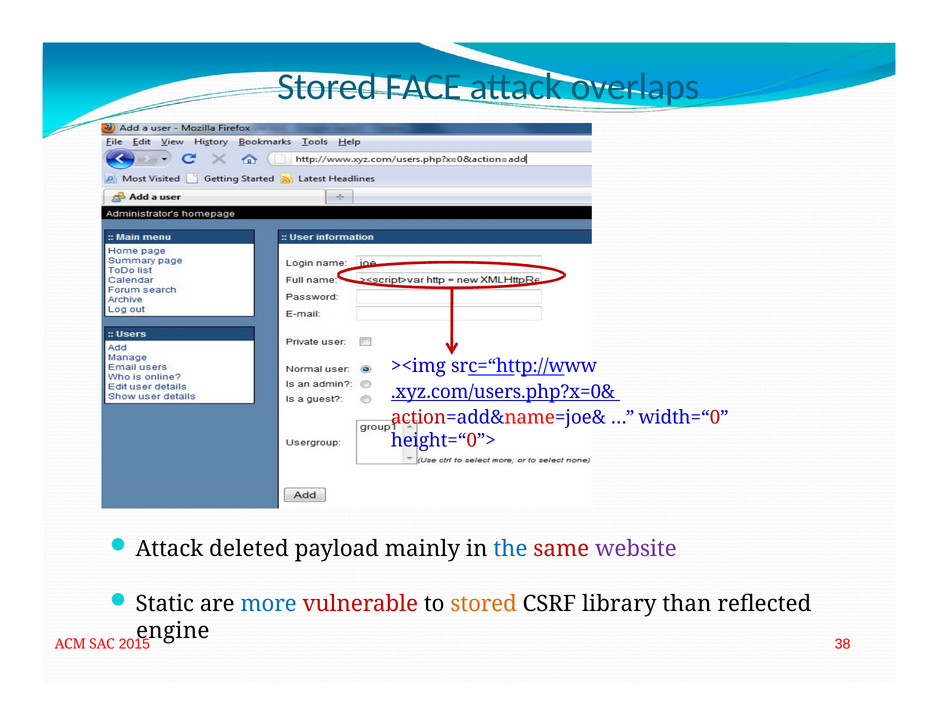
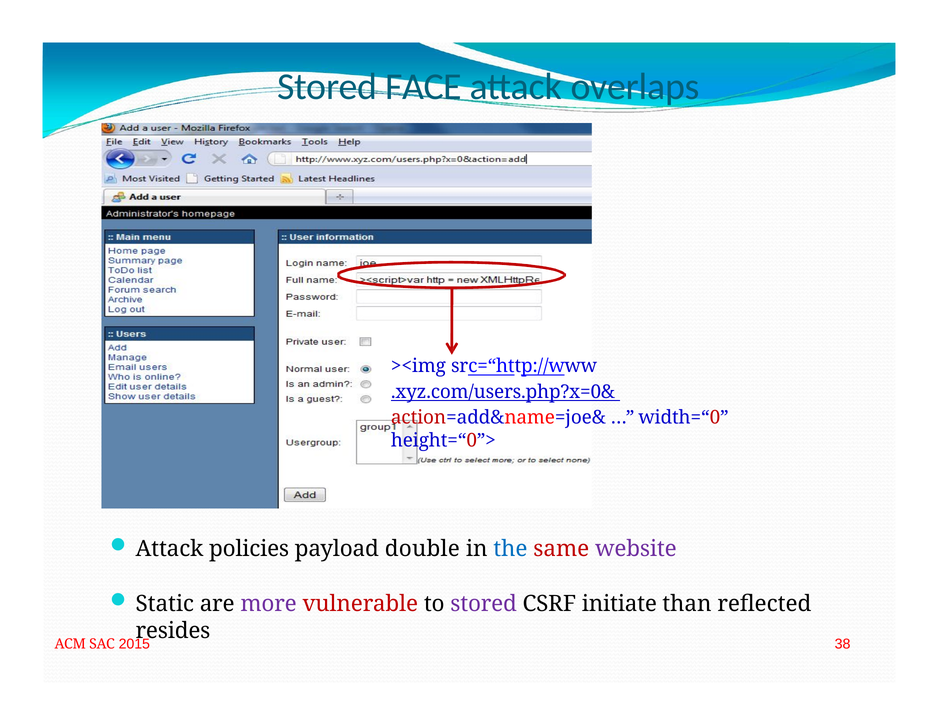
deleted: deleted -> policies
mainly: mainly -> double
more colour: blue -> purple
stored at (484, 604) colour: orange -> purple
library: library -> initiate
engine: engine -> resides
